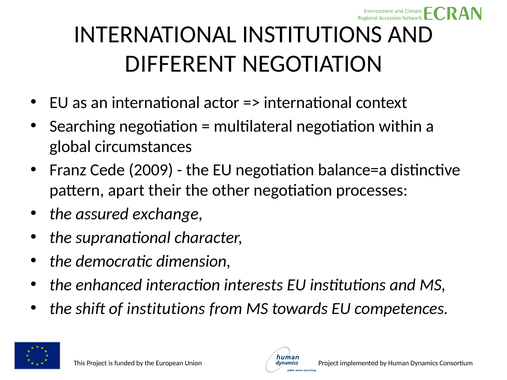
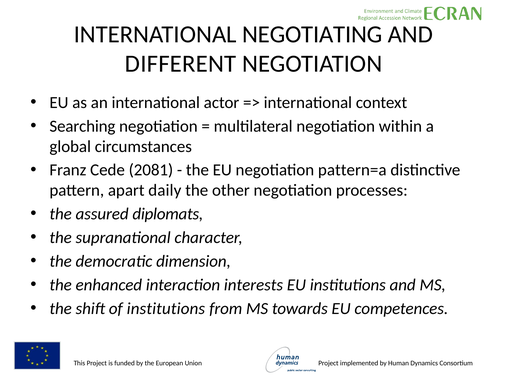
INTERNATIONAL INSTITUTIONS: INSTITUTIONS -> NEGOTIATING
2009: 2009 -> 2081
balance=a: balance=a -> pattern=a
their: their -> daily
exchange: exchange -> diplomats
